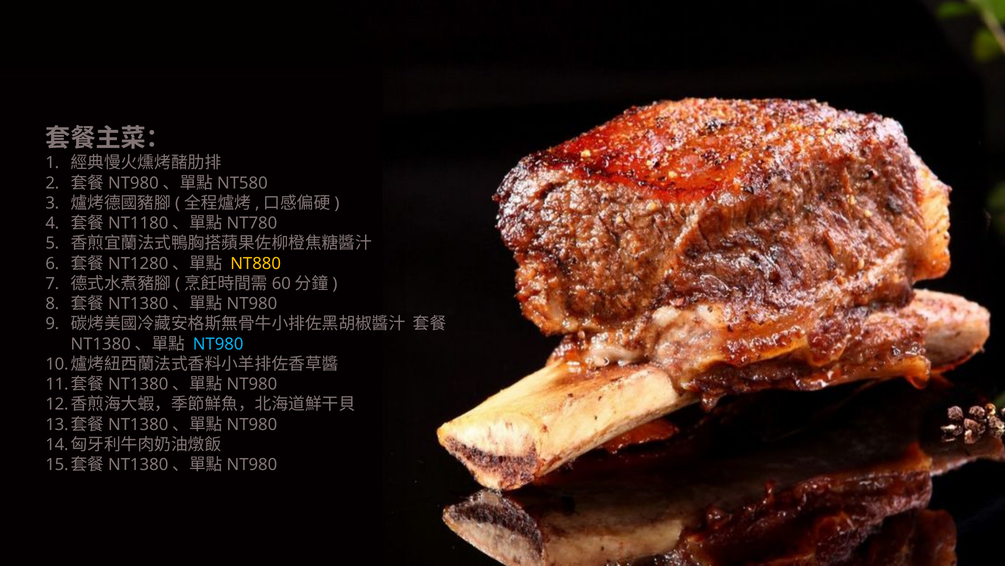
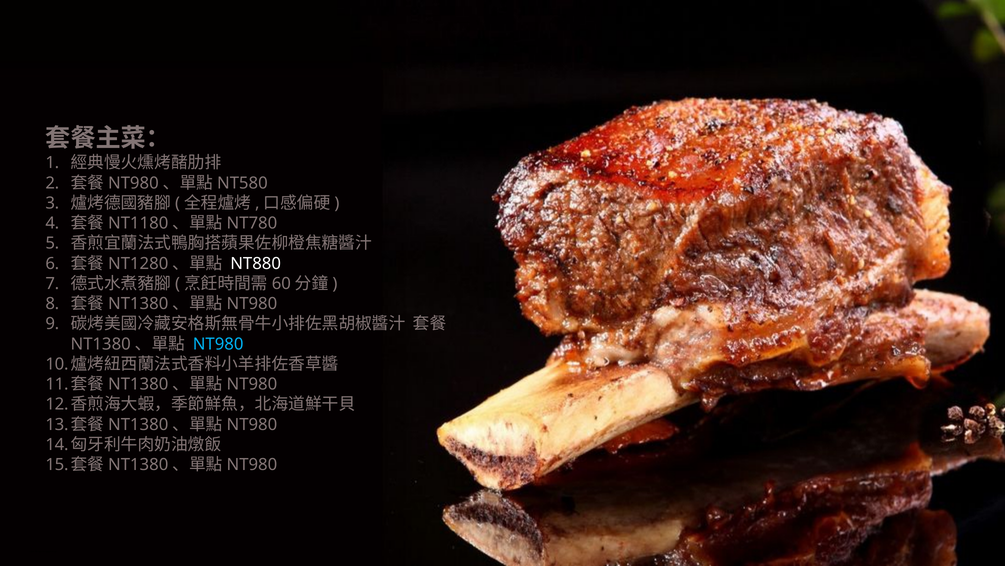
NT880 colour: yellow -> white
